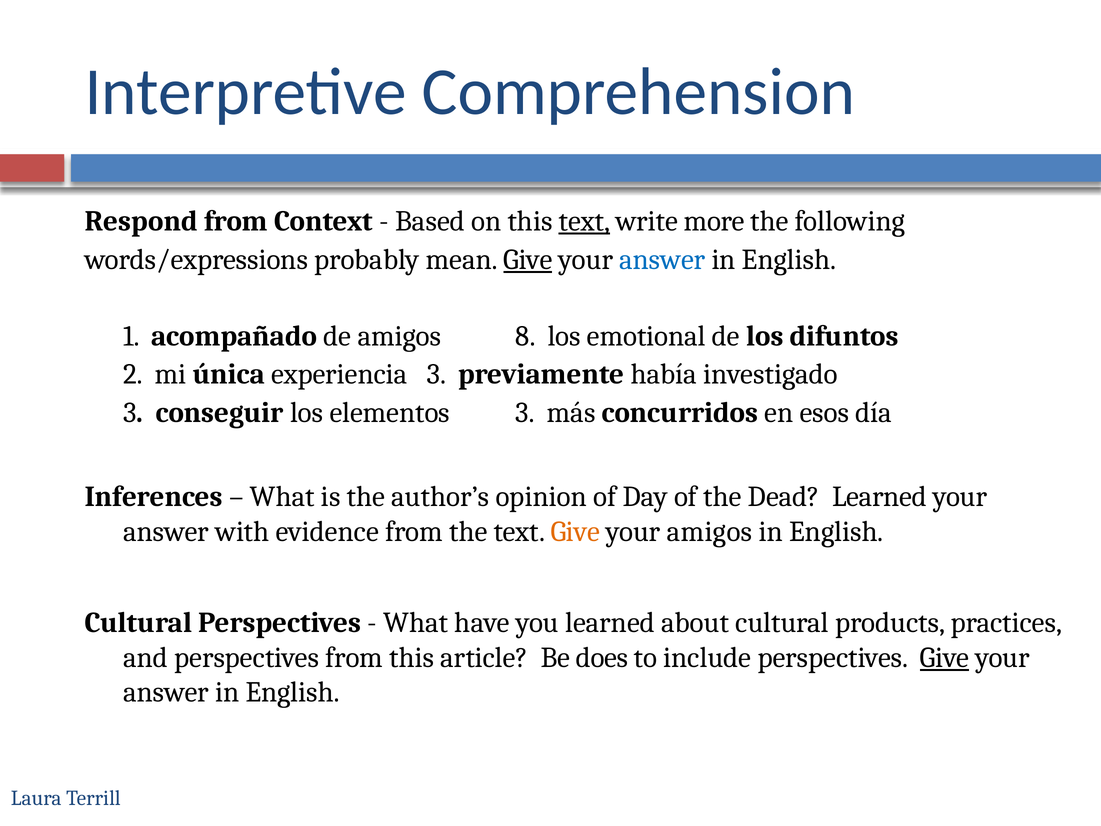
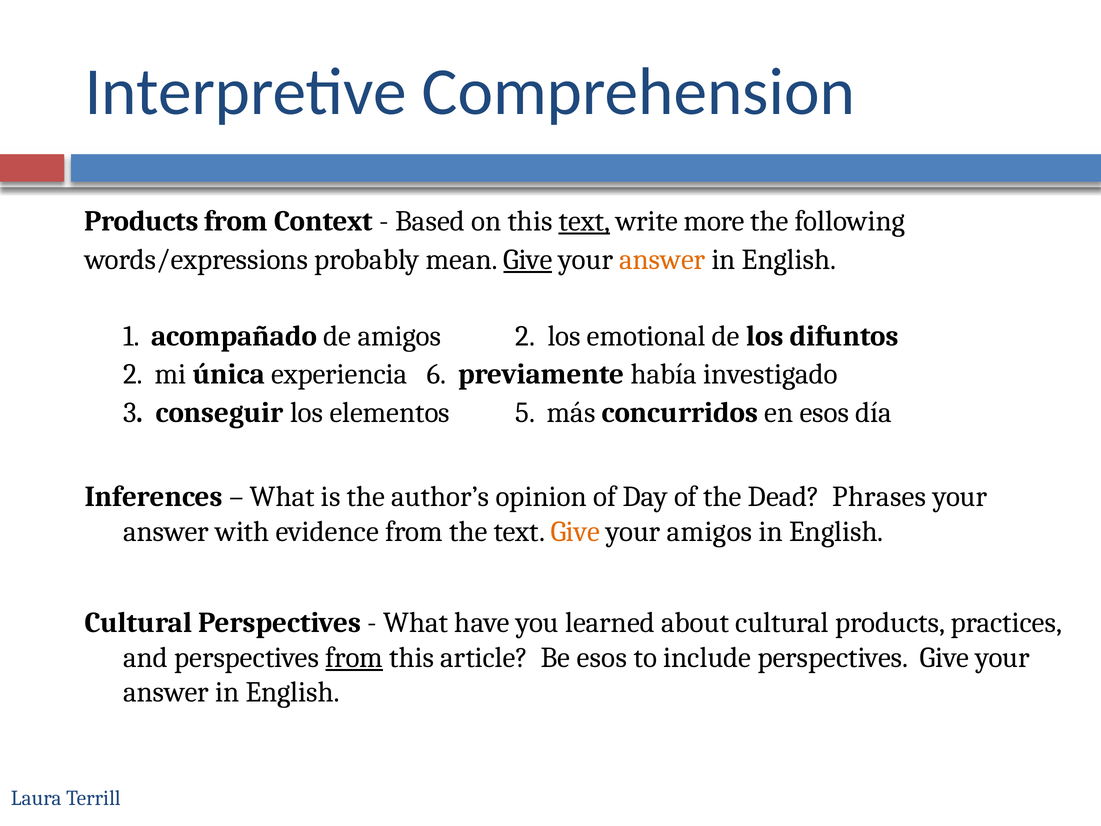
Respond at (141, 221): Respond -> Products
answer at (662, 259) colour: blue -> orange
amigos 8: 8 -> 2
experiencia 3: 3 -> 6
elementos 3: 3 -> 5
Dead Learned: Learned -> Phrases
from at (354, 657) underline: none -> present
Be does: does -> esos
Give at (945, 657) underline: present -> none
